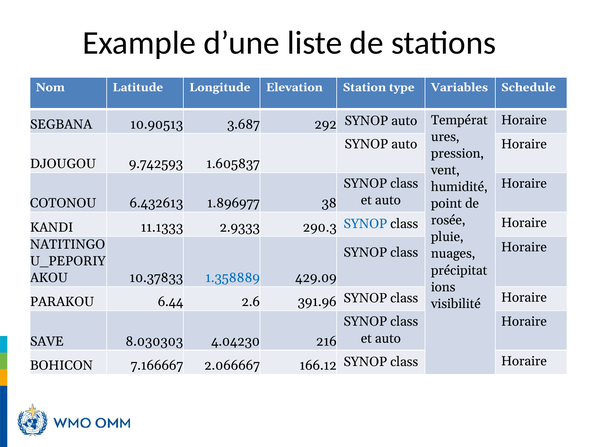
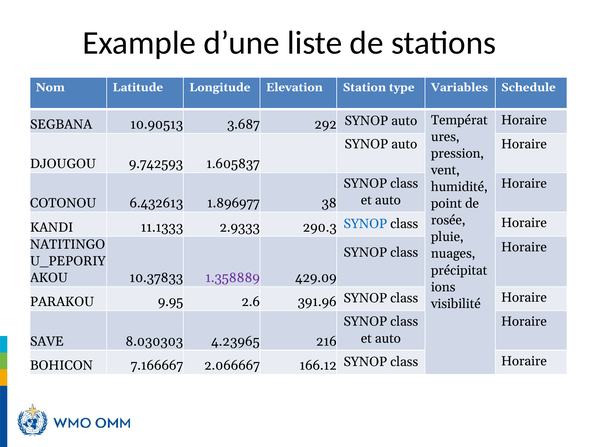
1.358889 colour: blue -> purple
6.44: 6.44 -> 9.95
4.04230: 4.04230 -> 4.23965
